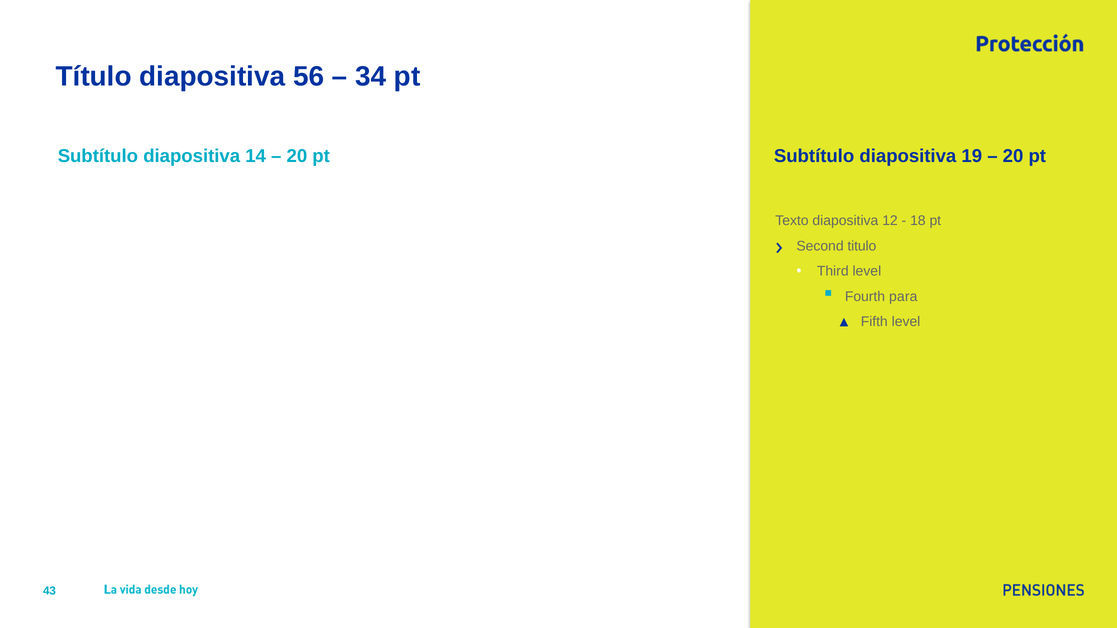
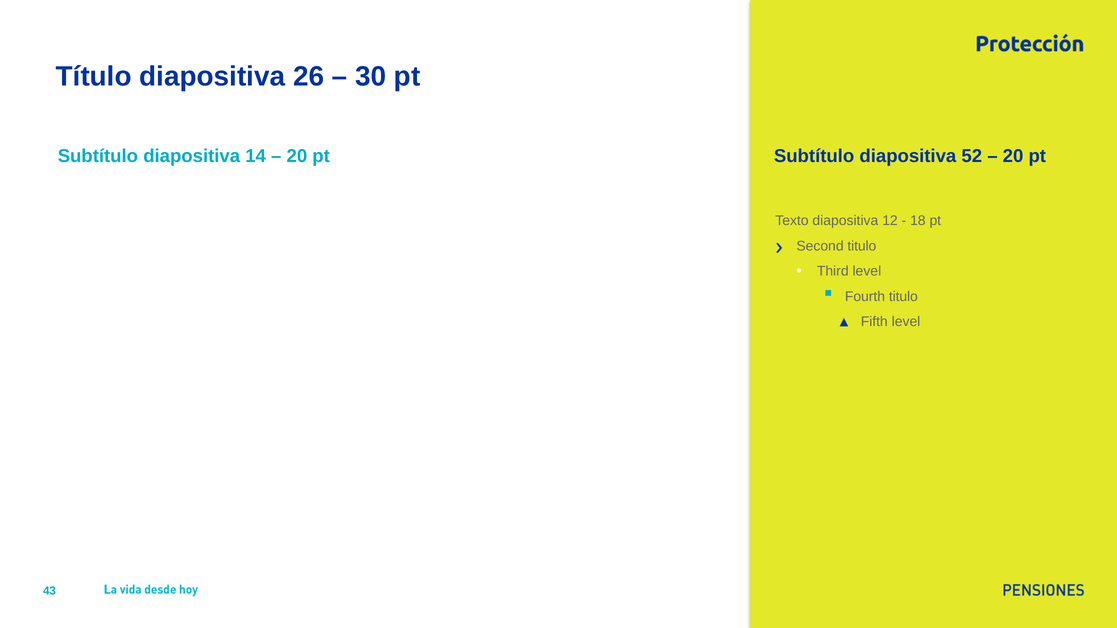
56: 56 -> 26
34: 34 -> 30
19: 19 -> 52
Fourth para: para -> titulo
